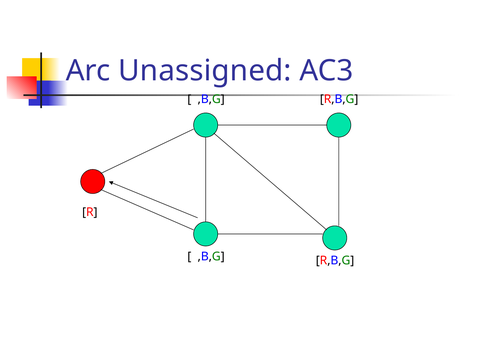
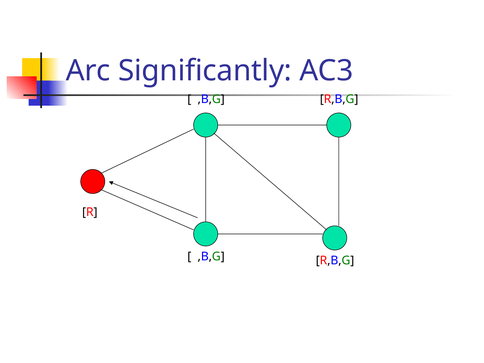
Unassigned: Unassigned -> Significantly
